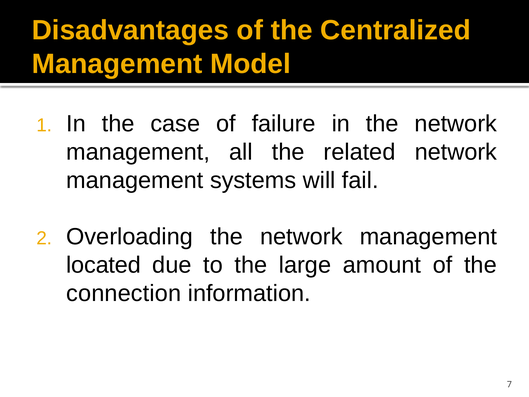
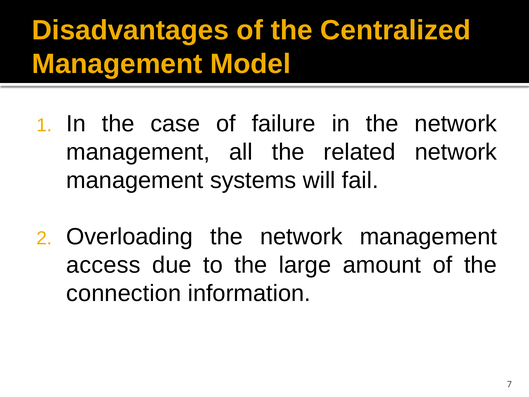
located: located -> access
